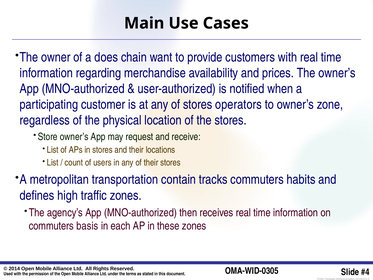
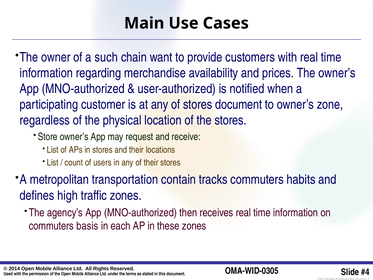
does: does -> such
stores operators: operators -> document
